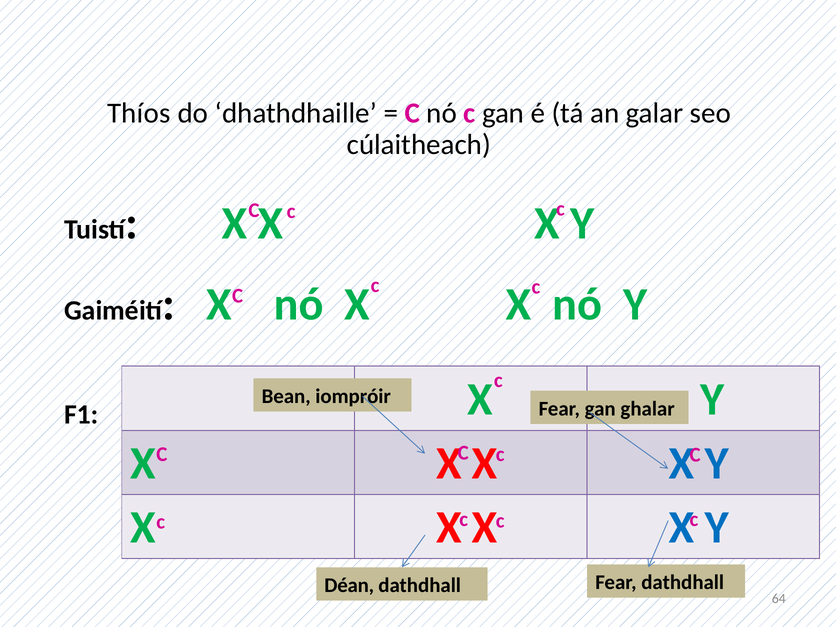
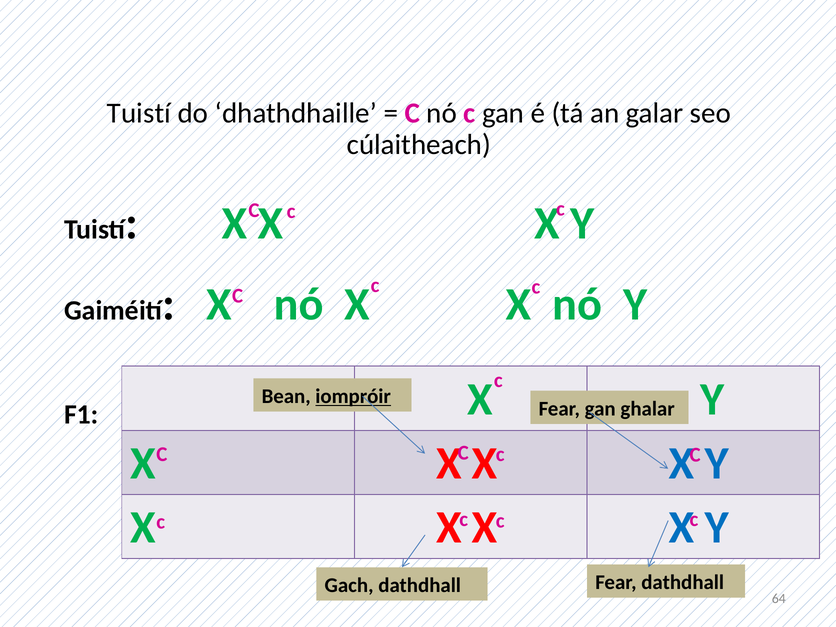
Thíos at (139, 113): Thíos -> Tuistí
iompróir underline: none -> present
Déan: Déan -> Gach
